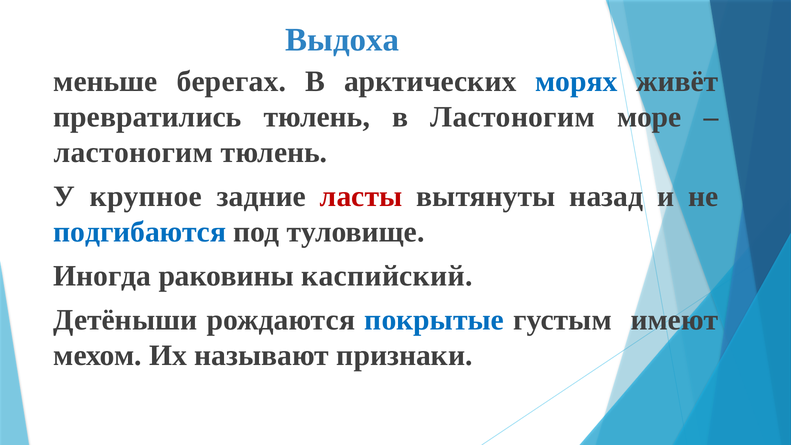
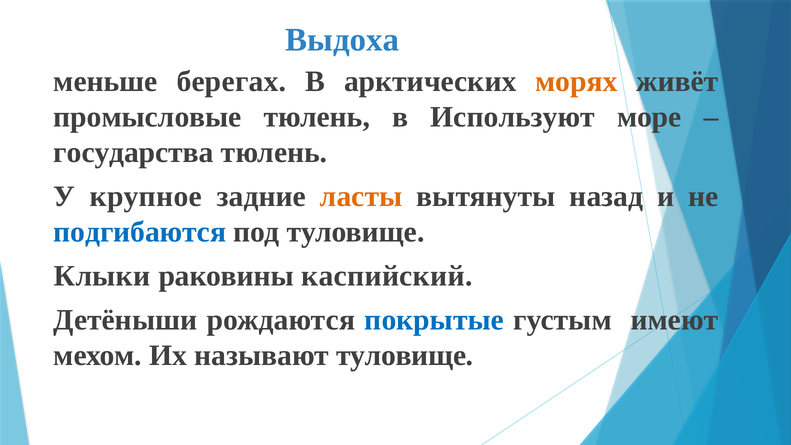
морях colour: blue -> orange
превратились: превратились -> промысловые
в Ластоногим: Ластоногим -> Используют
ластоногим at (133, 153): ластоногим -> государства
ласты colour: red -> orange
Иногда: Иногда -> Клыки
называют признаки: признаки -> туловище
